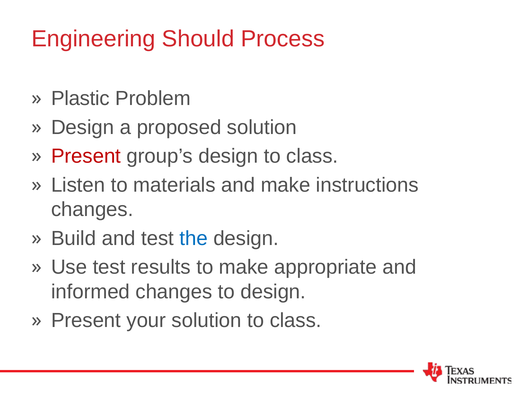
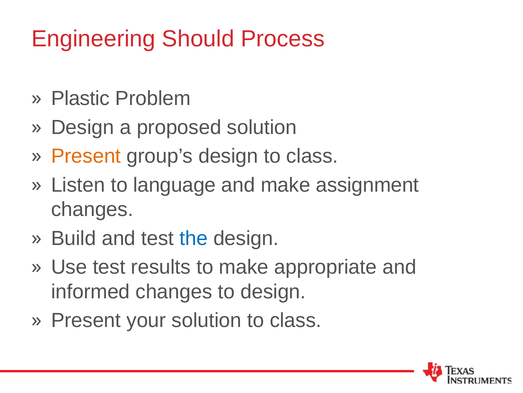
Present at (86, 156) colour: red -> orange
materials: materials -> language
instructions: instructions -> assignment
